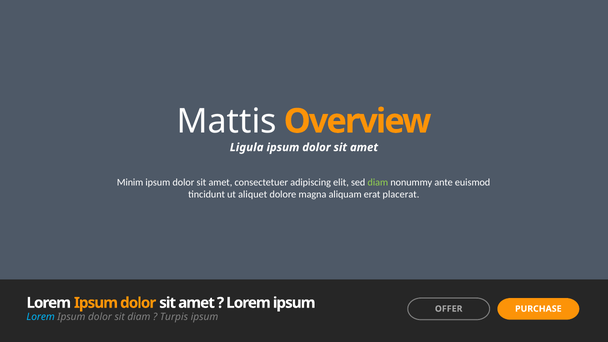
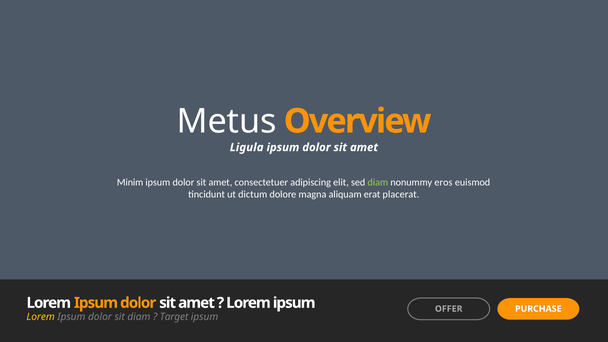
Mattis: Mattis -> Metus
ante: ante -> eros
aliquet: aliquet -> dictum
Lorem at (41, 317) colour: light blue -> yellow
Turpis: Turpis -> Target
